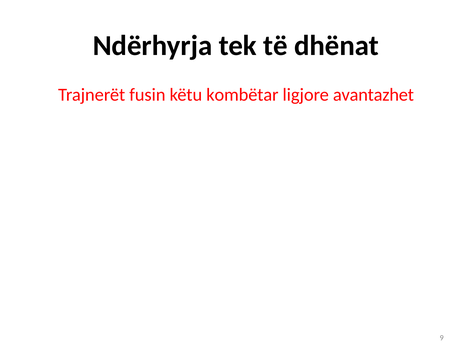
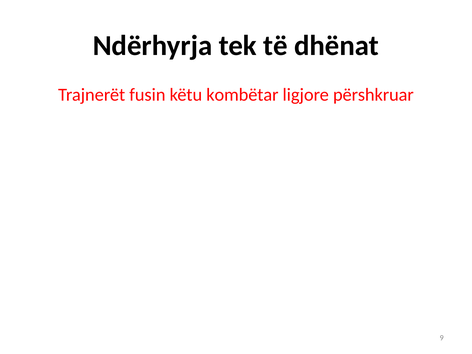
avantazhet: avantazhet -> përshkruar
